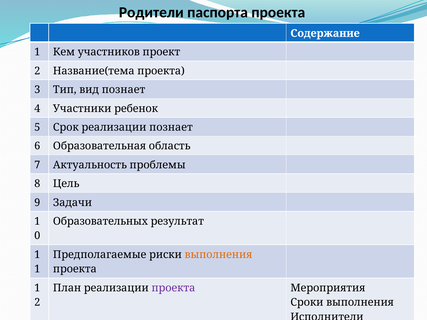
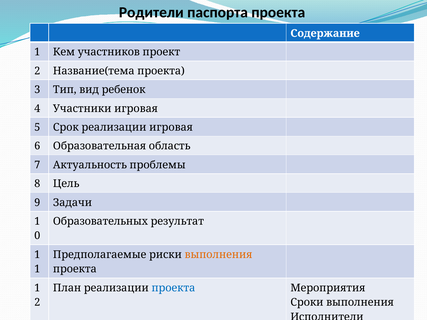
вид познает: познает -> ребенок
Участники ребенок: ребенок -> игровая
реализации познает: познает -> игровая
проекта at (173, 288) colour: purple -> blue
